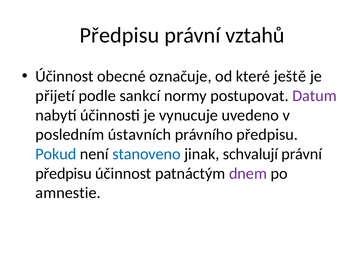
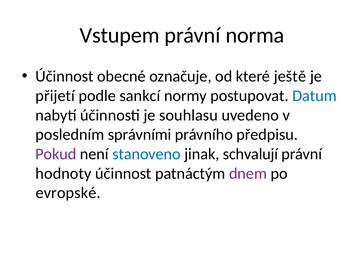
Předpisu at (119, 35): Předpisu -> Vstupem
vztahů: vztahů -> norma
Datum colour: purple -> blue
vynucuje: vynucuje -> souhlasu
ústavních: ústavních -> správními
Pokud colour: blue -> purple
předpisu at (64, 173): předpisu -> hodnoty
amnestie: amnestie -> evropské
